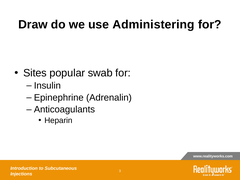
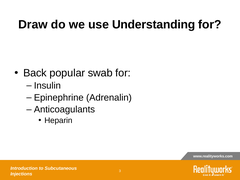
Administering: Administering -> Understanding
Sites: Sites -> Back
